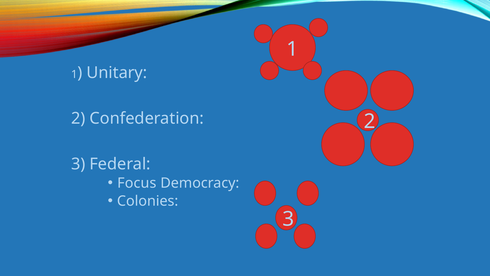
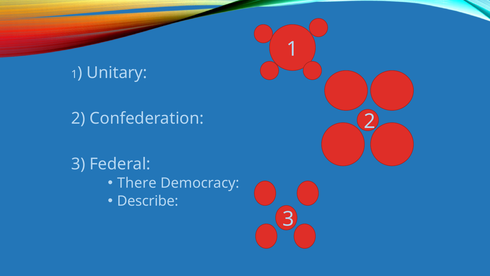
Focus: Focus -> There
Colonies: Colonies -> Describe
